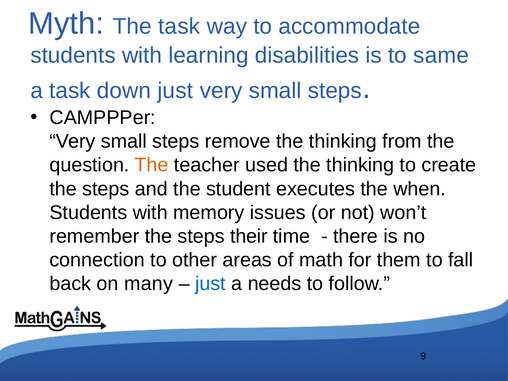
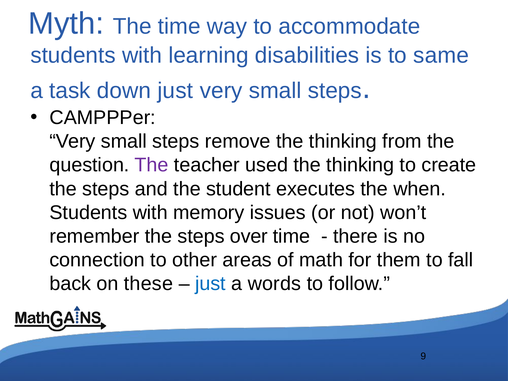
The task: task -> time
The at (152, 165) colour: orange -> purple
their: their -> over
many: many -> these
needs: needs -> words
